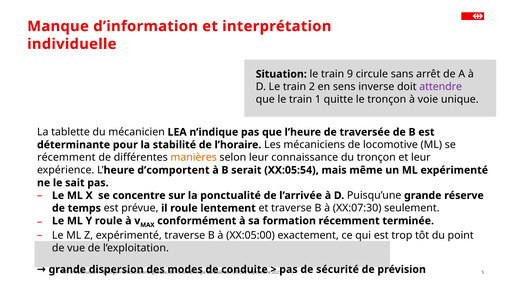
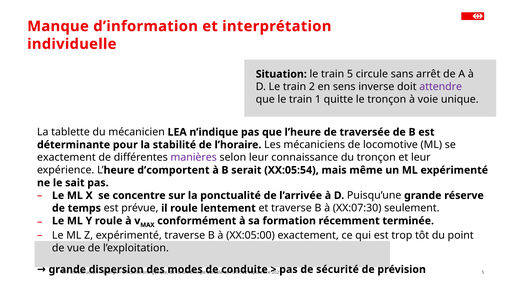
train 9: 9 -> 5
récemment at (66, 158): récemment -> exactement
manières colour: orange -> purple
